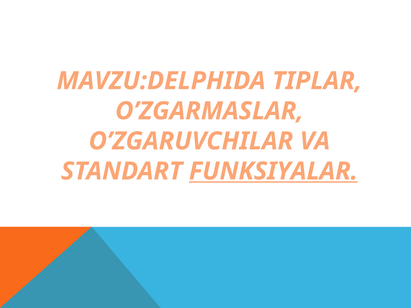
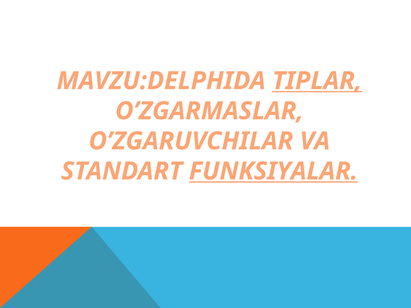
TIPLAR underline: none -> present
